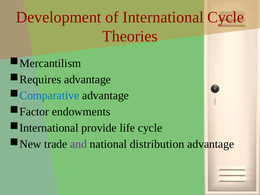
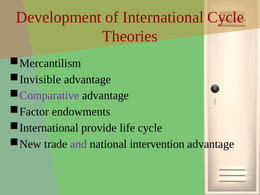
Requires: Requires -> Invisible
Comparative colour: blue -> purple
distribution: distribution -> intervention
